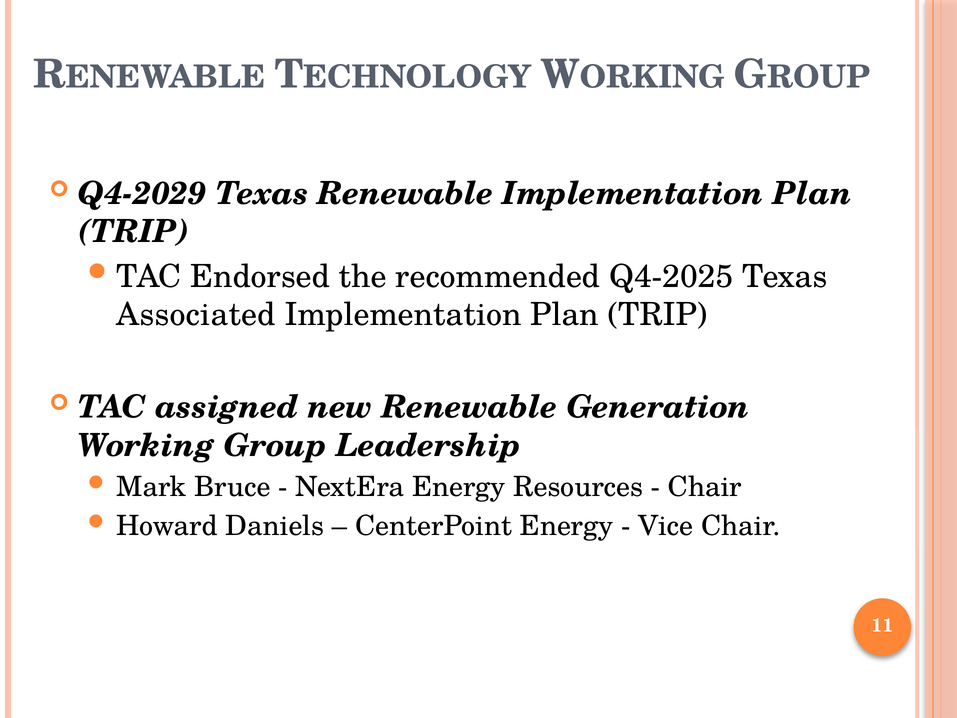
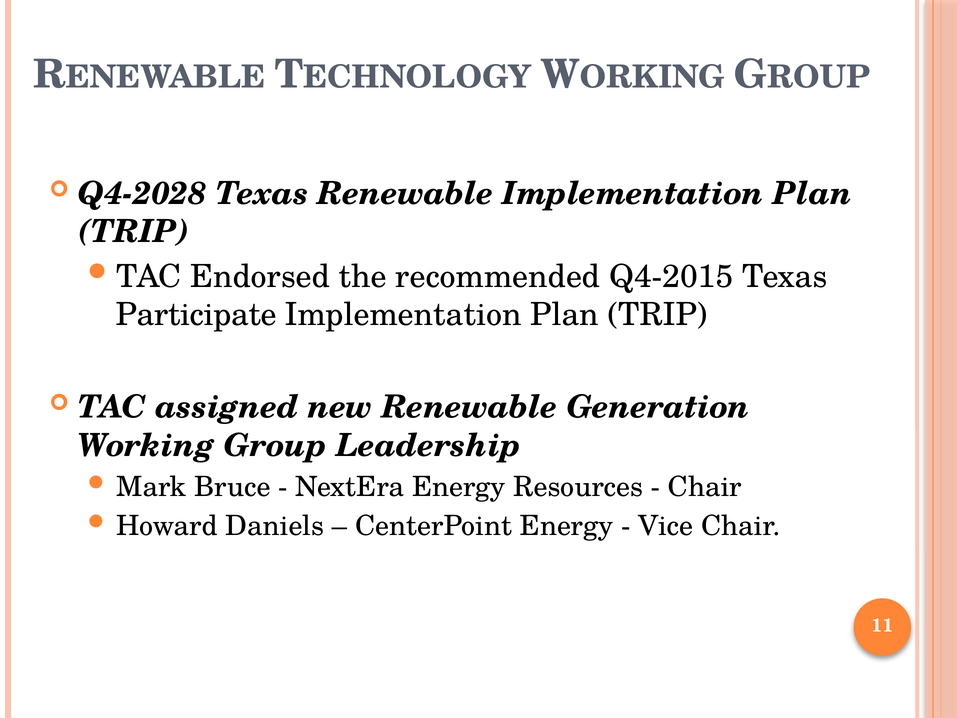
Q4-2029: Q4-2029 -> Q4-2028
Q4-2025: Q4-2025 -> Q4-2015
Associated: Associated -> Participate
